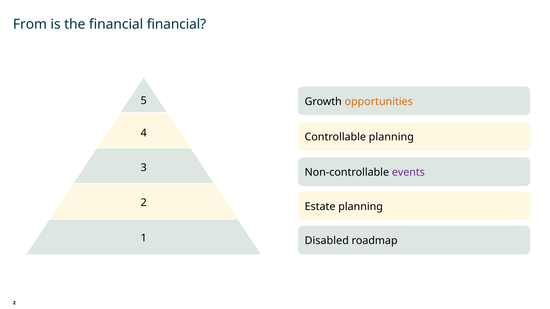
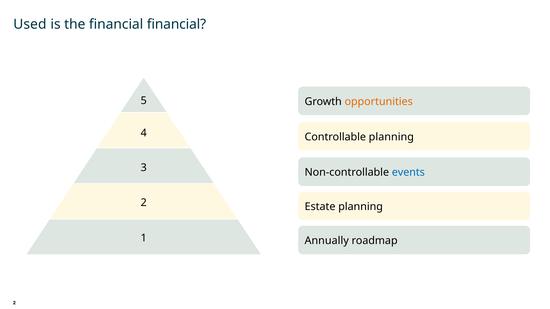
From: From -> Used
events colour: purple -> blue
Disabled: Disabled -> Annually
